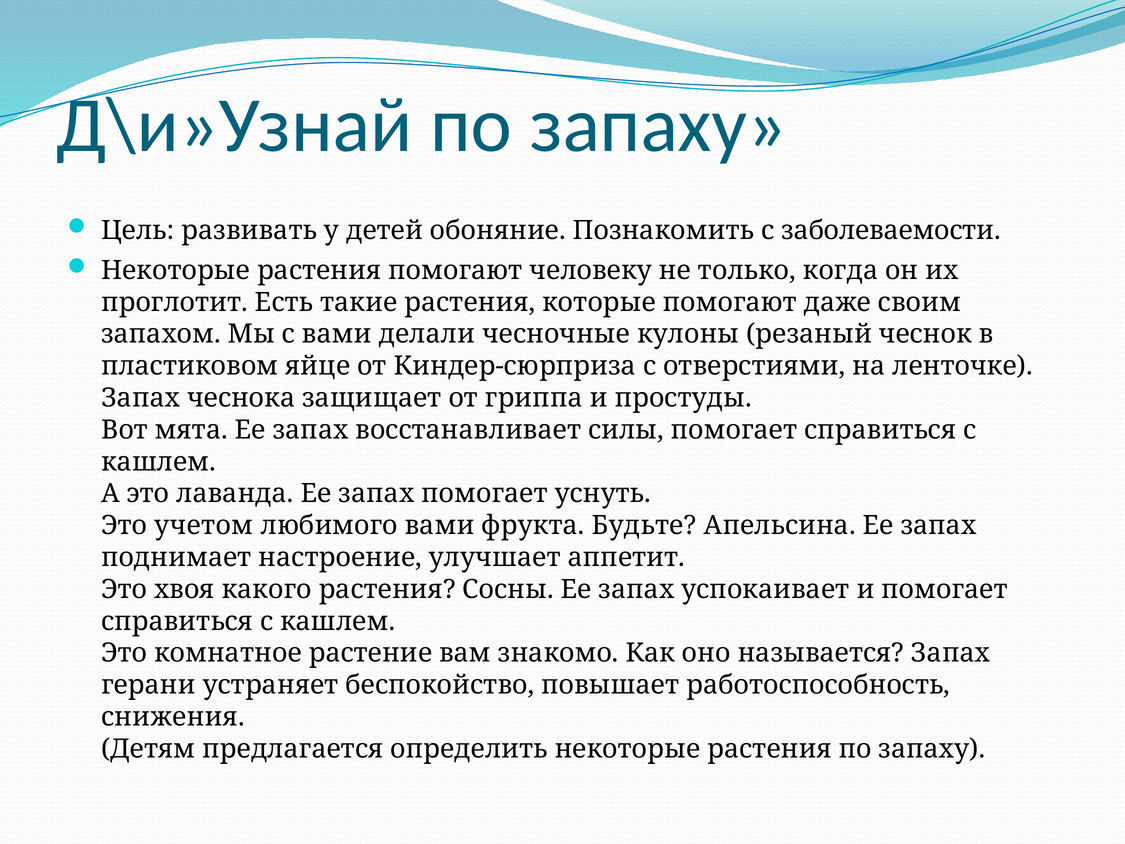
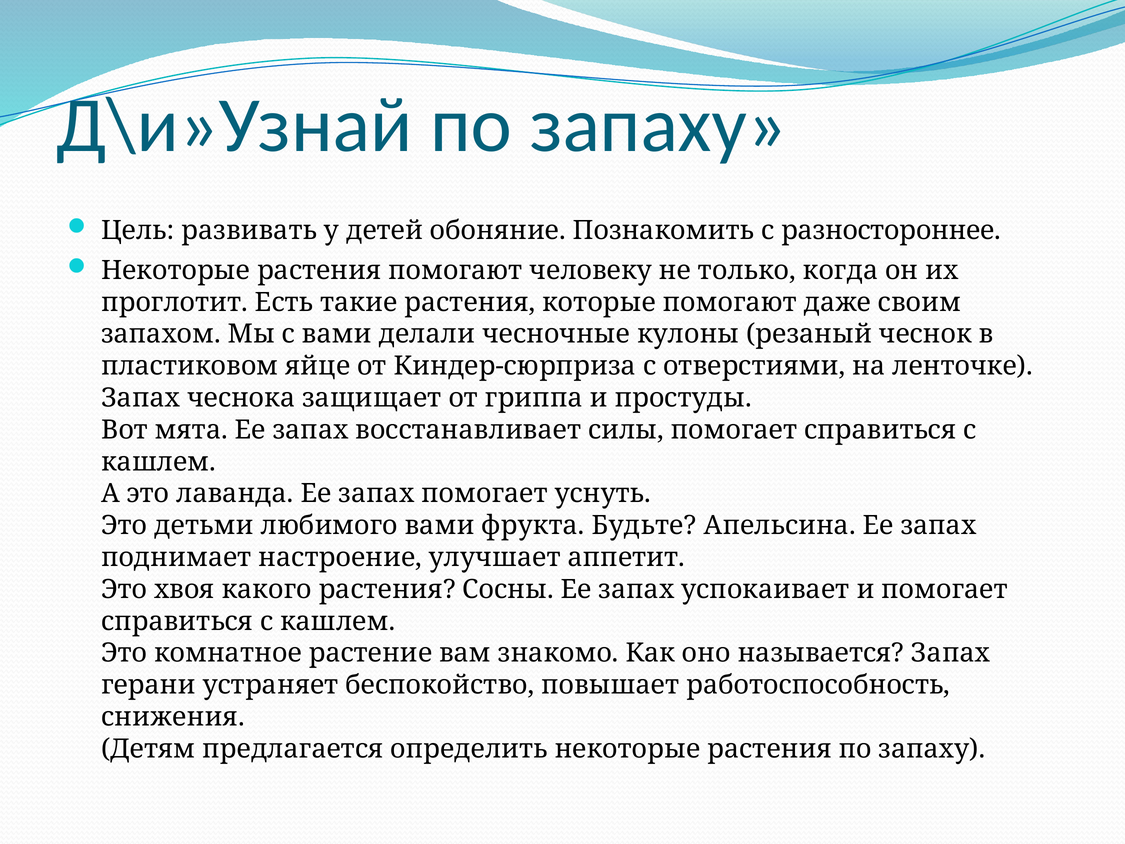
заболеваемости: заболеваемости -> разностороннее
учетом: учетом -> детьми
